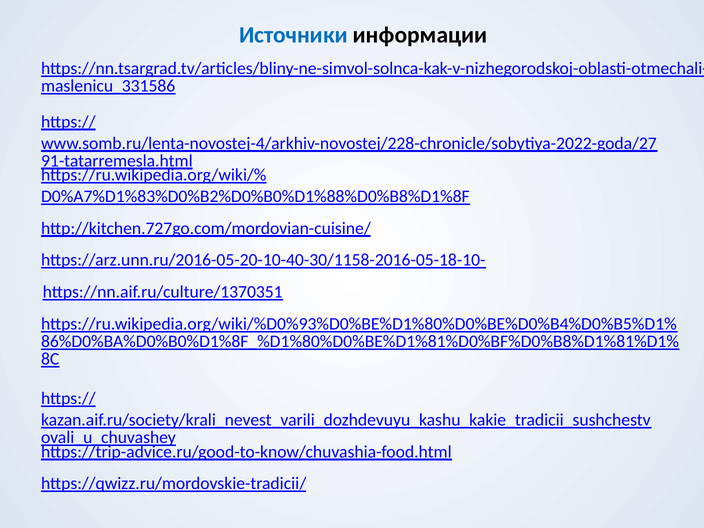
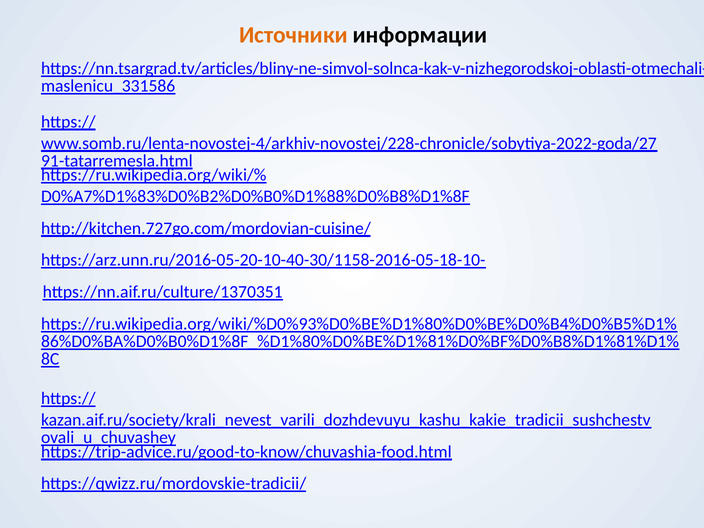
Источники colour: blue -> orange
